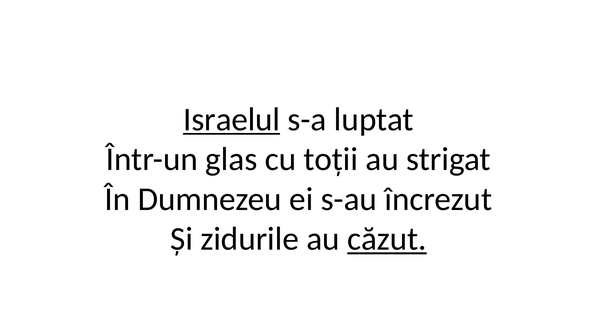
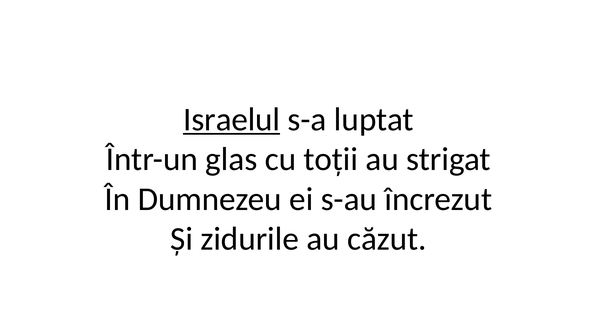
căzut underline: present -> none
